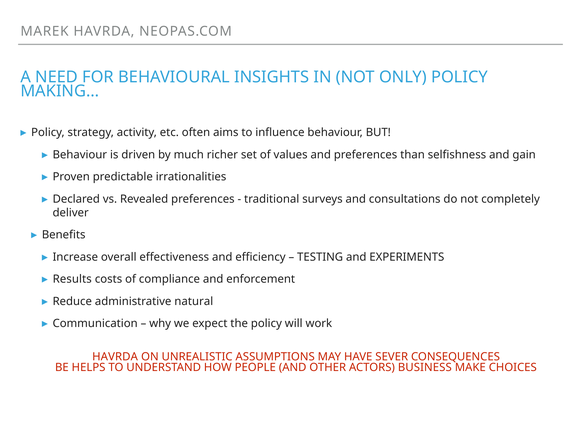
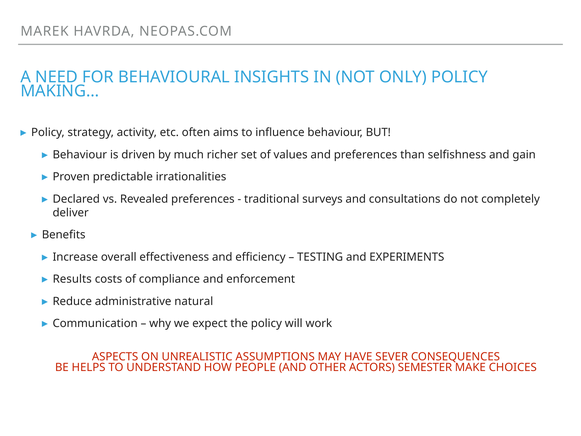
HAVRDA at (115, 356): HAVRDA -> ASPECTS
BUSINESS: BUSINESS -> SEMESTER
